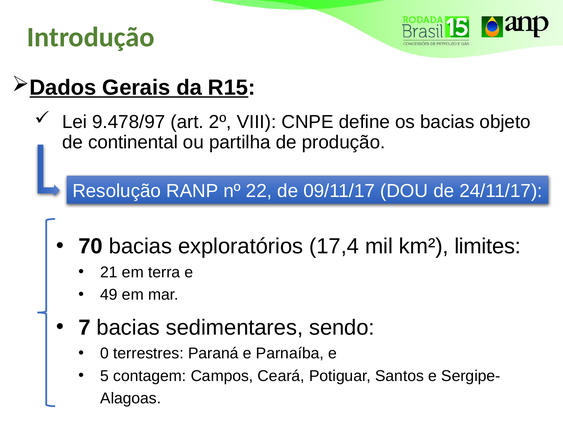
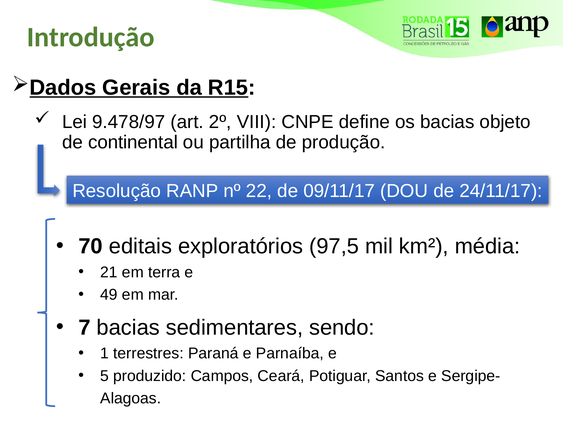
70 bacias: bacias -> editais
17,4: 17,4 -> 97,5
limites: limites -> média
0: 0 -> 1
contagem: contagem -> produzido
